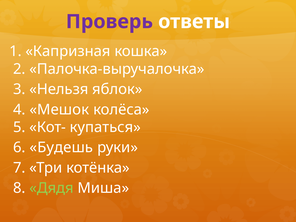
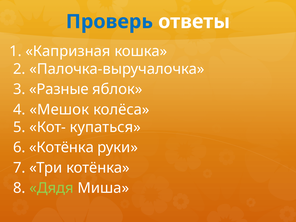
Проверь colour: purple -> blue
Нельзя: Нельзя -> Разные
6 Будешь: Будешь -> Котёнка
